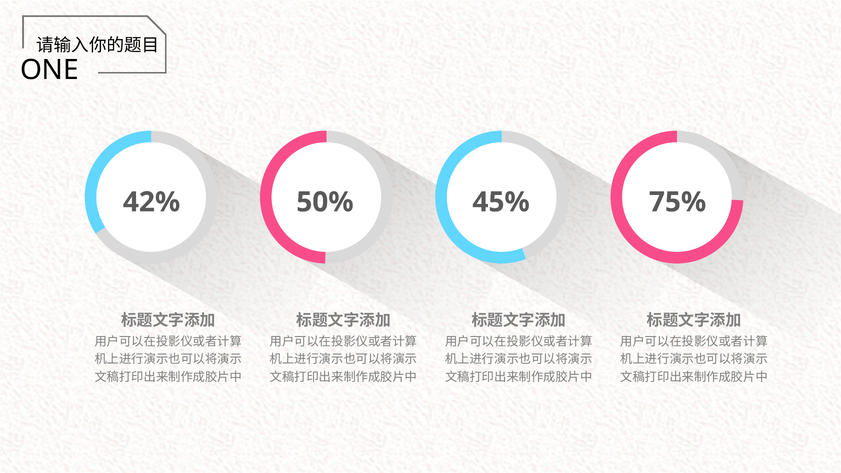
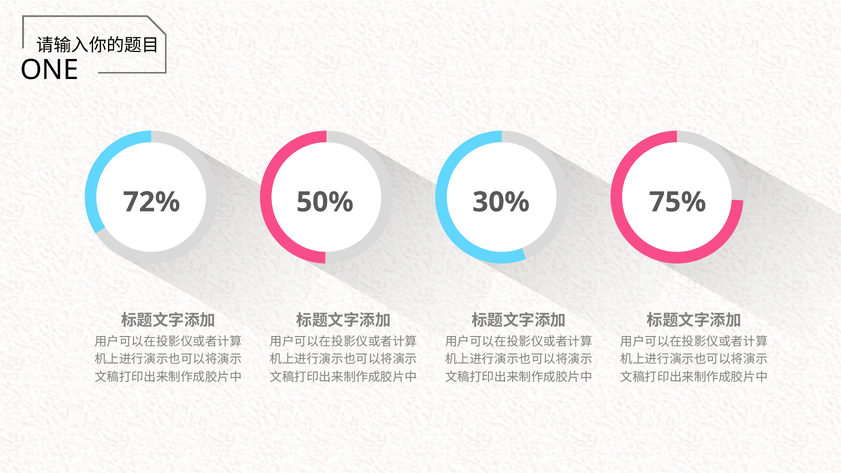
42%: 42% -> 72%
45%: 45% -> 30%
